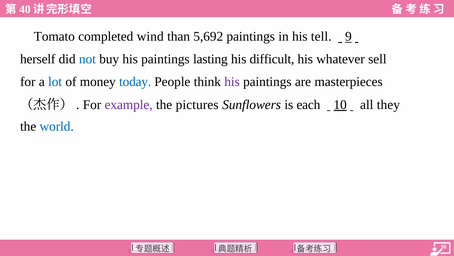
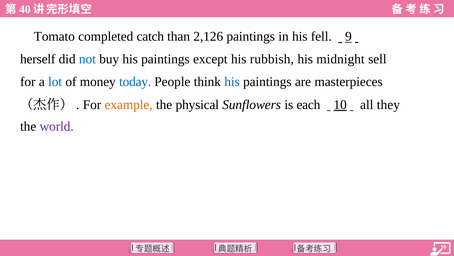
wind: wind -> catch
5,692: 5,692 -> 2,126
tell: tell -> fell
lasting: lasting -> except
difficult: difficult -> rubbish
whatever: whatever -> midnight
his at (232, 82) colour: purple -> blue
example colour: purple -> orange
pictures: pictures -> physical
world colour: blue -> purple
